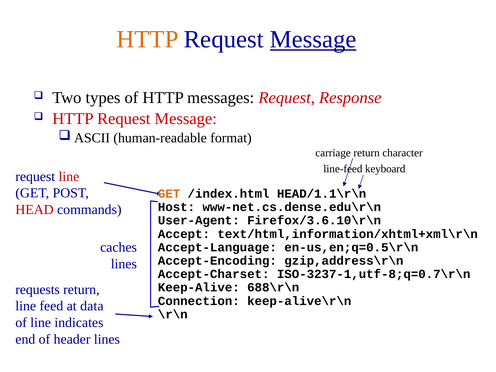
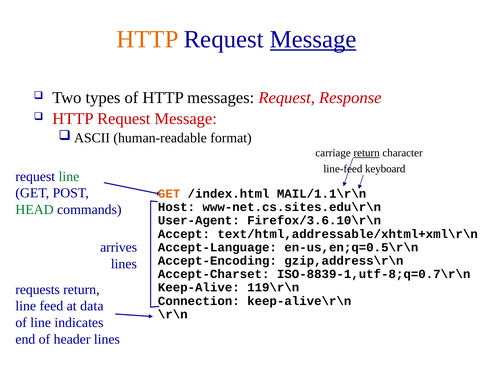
return at (367, 153) underline: none -> present
line at (69, 177) colour: red -> green
HEAD/1.1\r\n: HEAD/1.1\r\n -> MAIL/1.1\r\n
www-net.cs.dense.edu\r\n: www-net.cs.dense.edu\r\n -> www-net.cs.sites.edu\r\n
HEAD colour: red -> green
text/html,information/xhtml+xml\r\n: text/html,information/xhtml+xml\r\n -> text/html,addressable/xhtml+xml\r\n
caches: caches -> arrives
ISO-3237-1,utf-8;q=0.7\r\n: ISO-3237-1,utf-8;q=0.7\r\n -> ISO-8839-1,utf-8;q=0.7\r\n
688\r\n: 688\r\n -> 119\r\n
